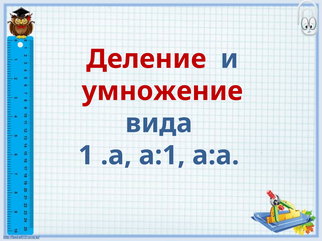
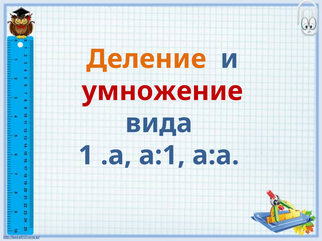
Деление colour: red -> orange
